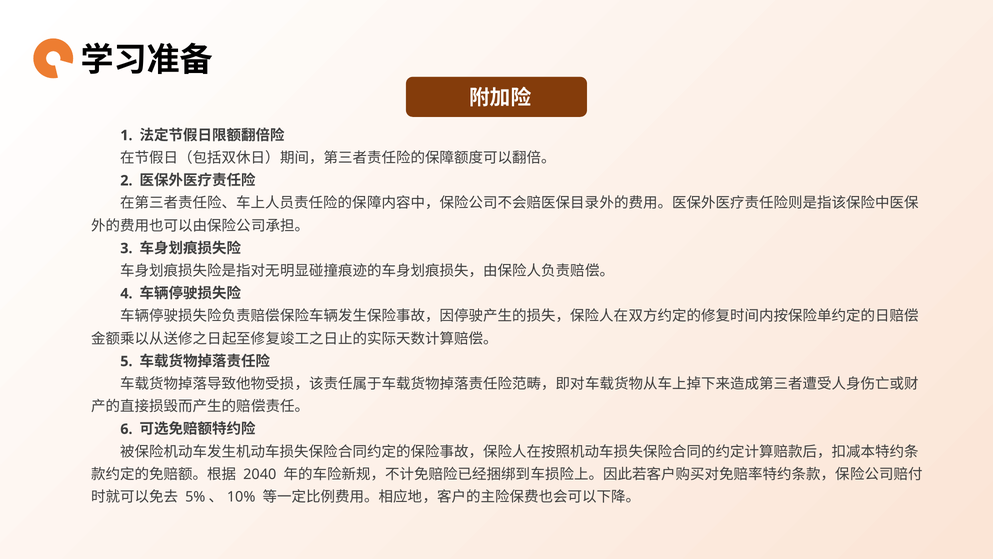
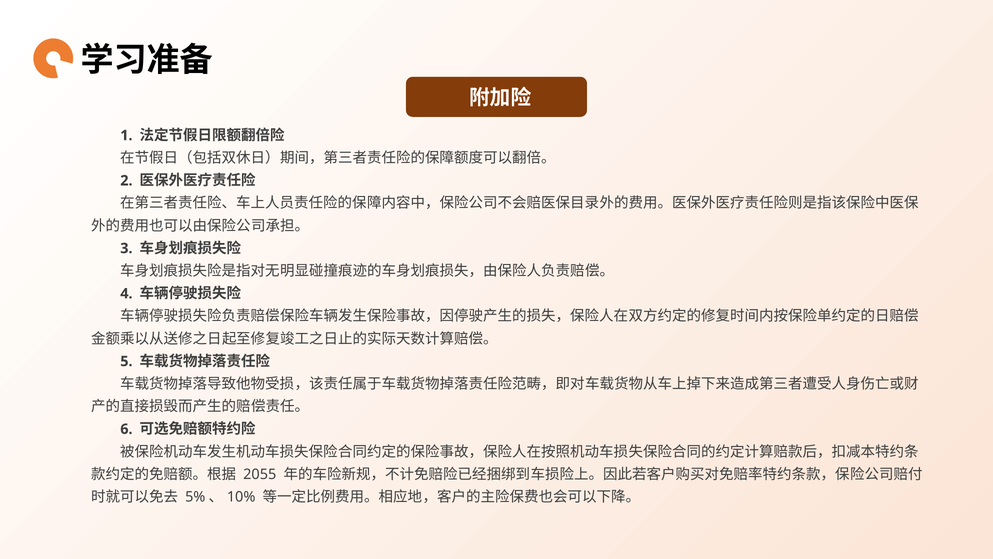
2040: 2040 -> 2055
